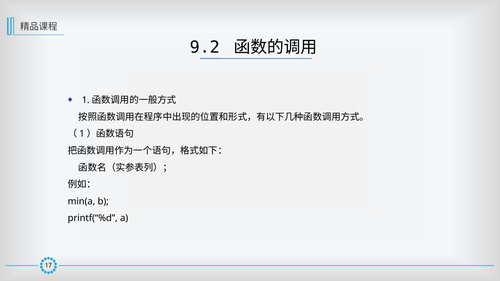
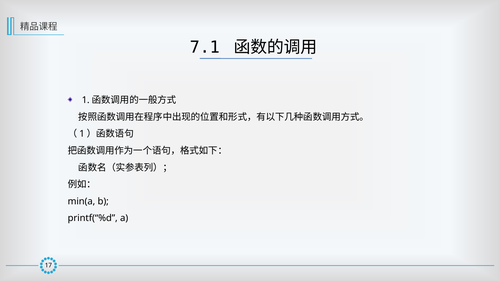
9.2: 9.2 -> 7.1
